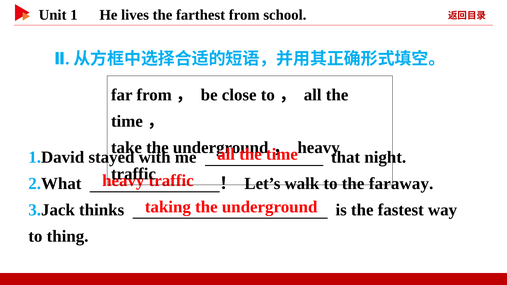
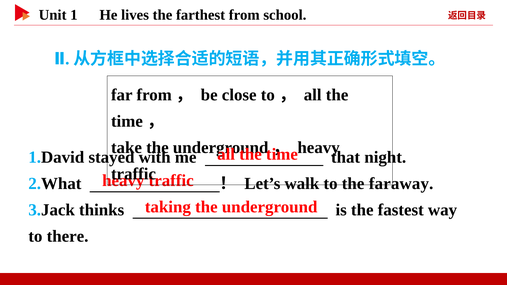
thing: thing -> there
